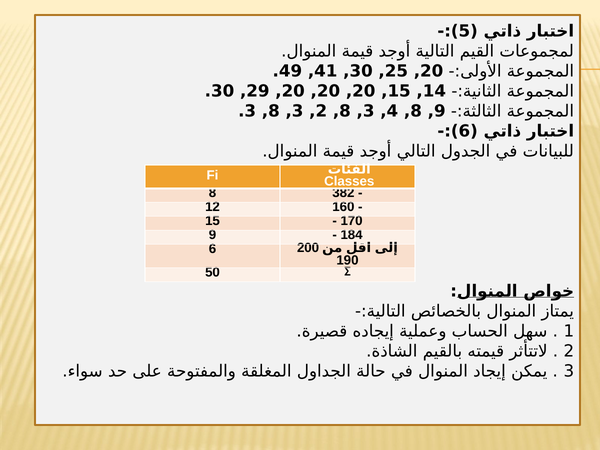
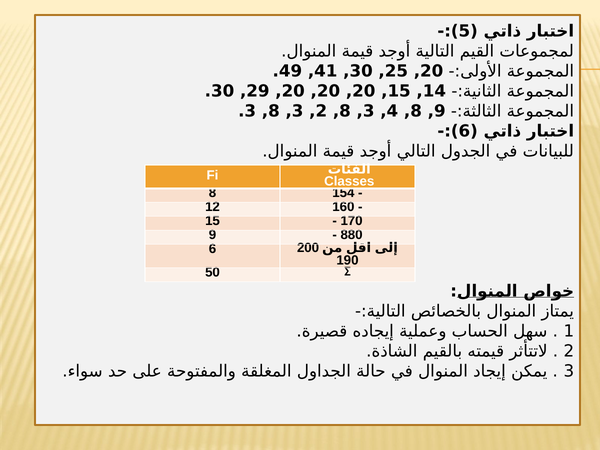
382: 382 -> 154
184: 184 -> 880
